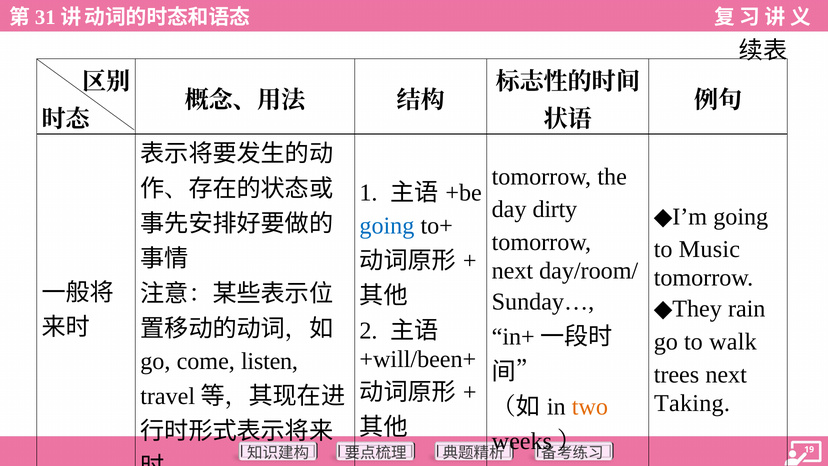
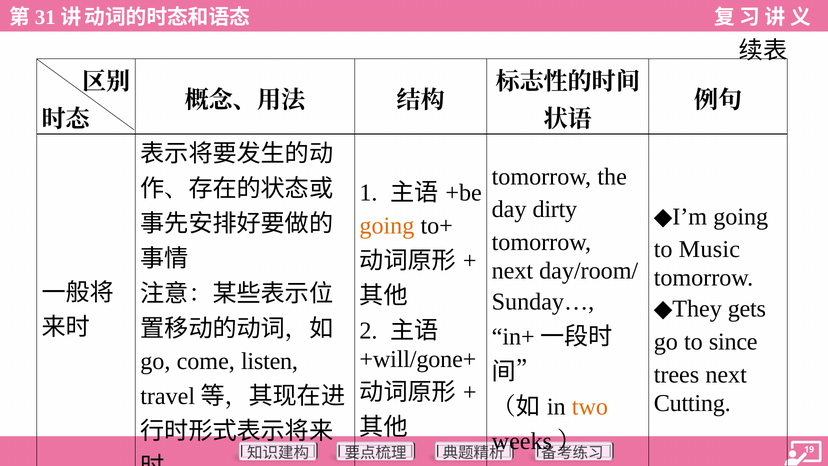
going at (387, 226) colour: blue -> orange
rain: rain -> gets
walk: walk -> since
+will/been+: +will/been+ -> +will/gone+
Taking: Taking -> Cutting
